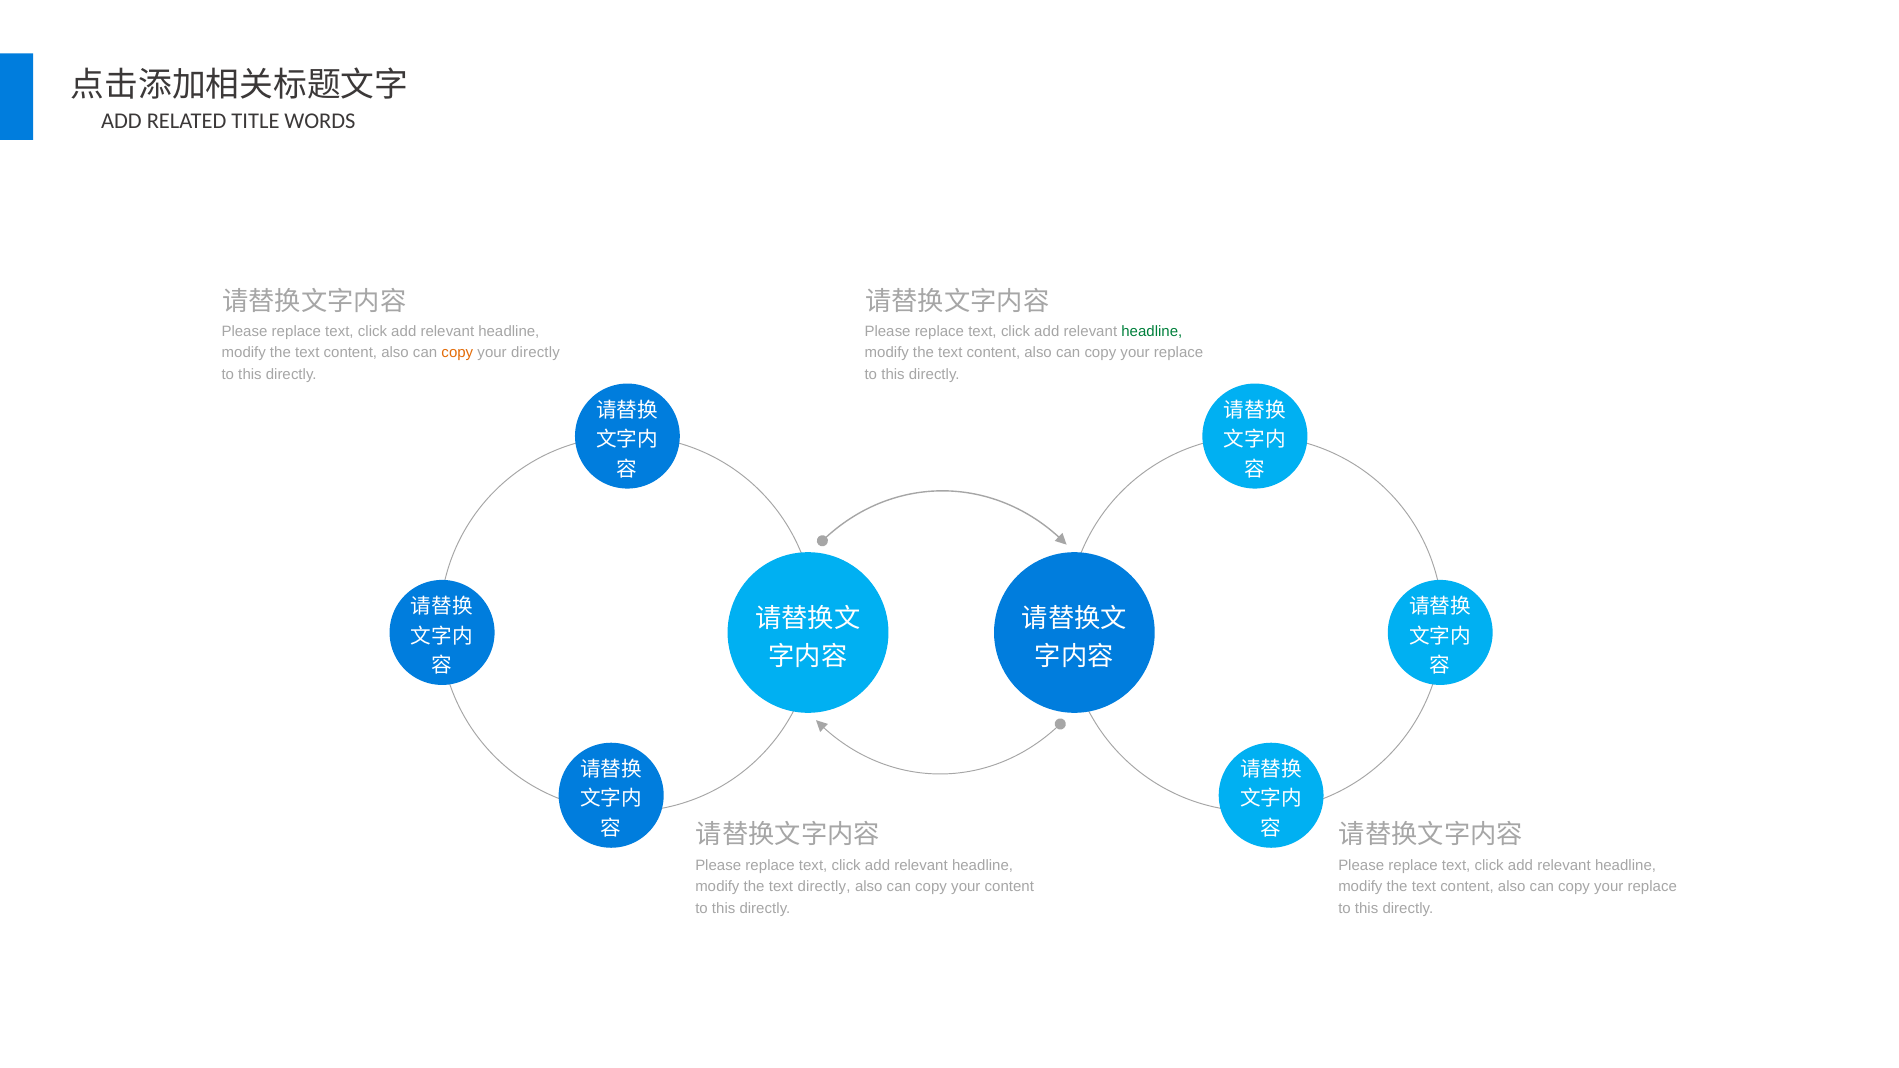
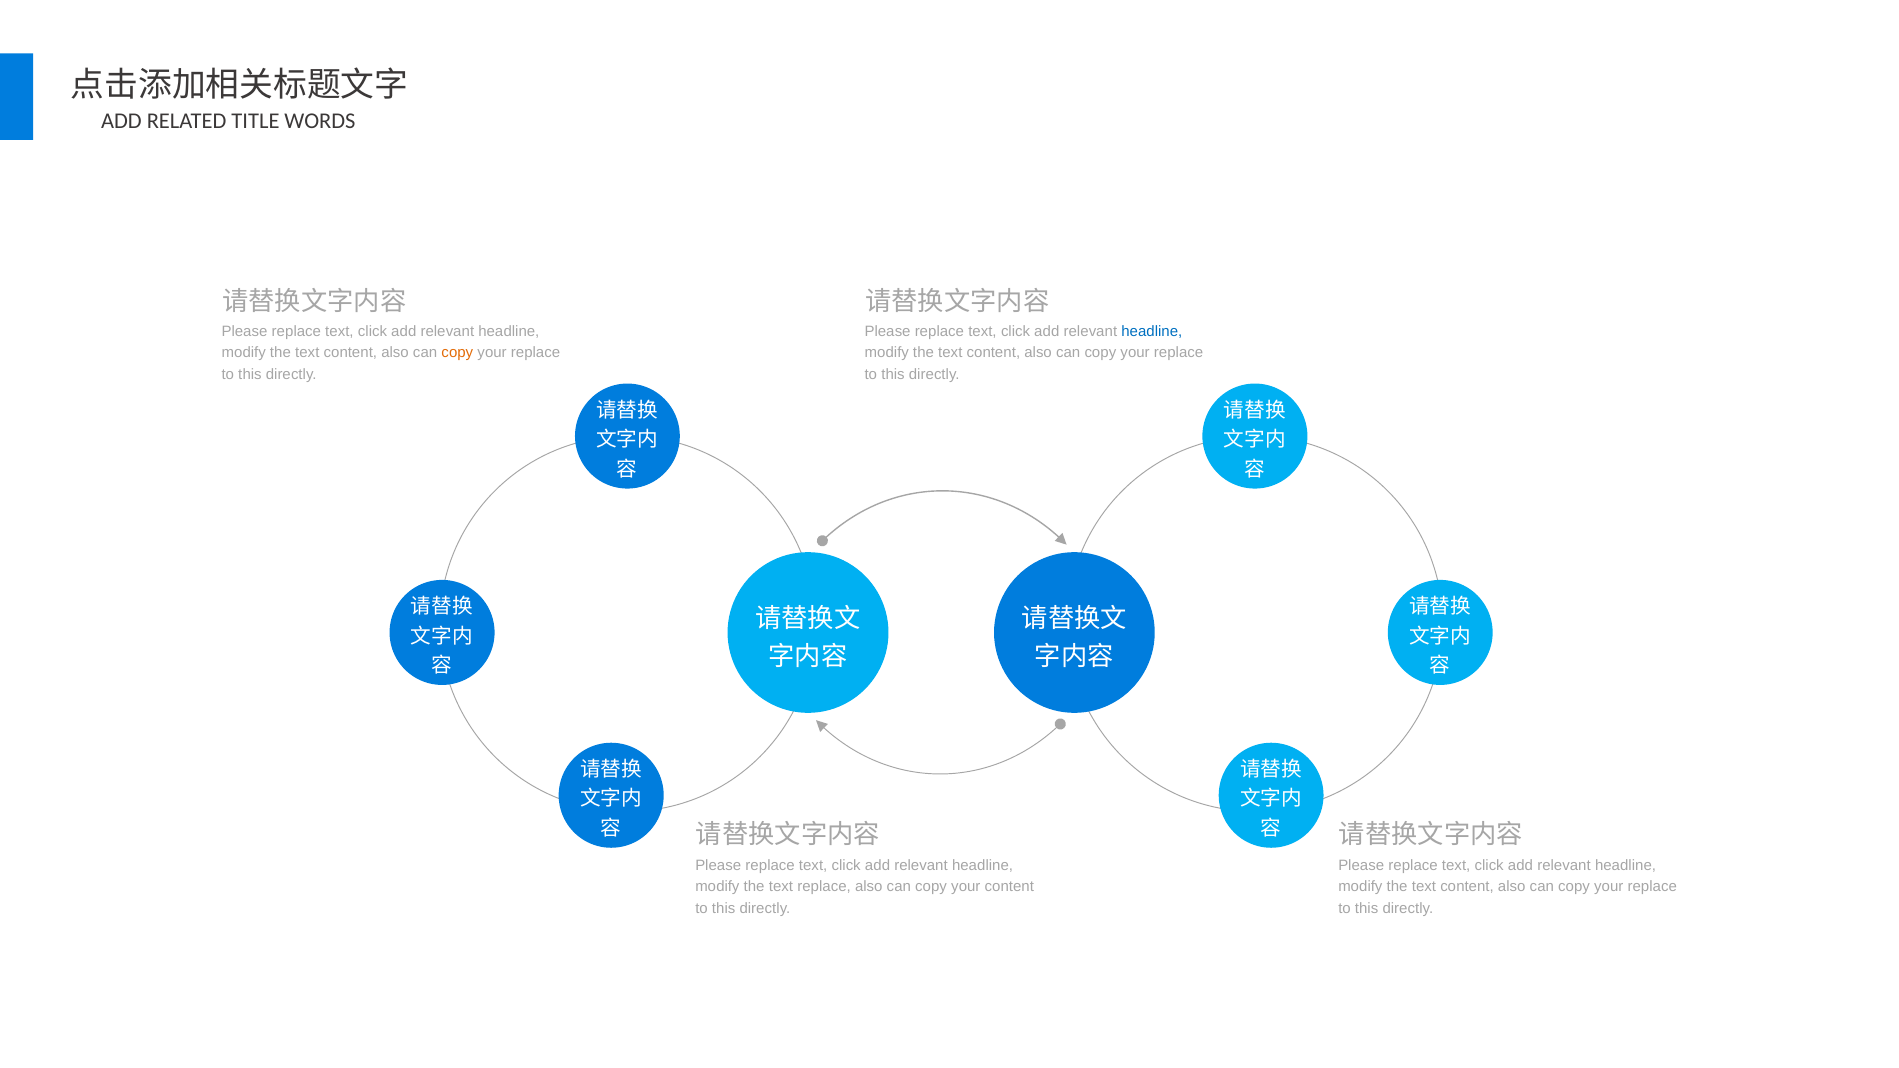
headline at (1152, 332) colour: green -> blue
directly at (535, 353): directly -> replace
text directly: directly -> replace
